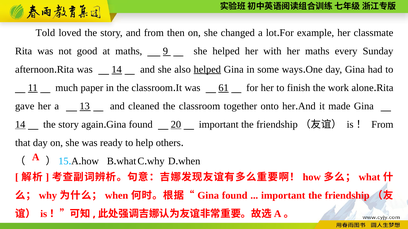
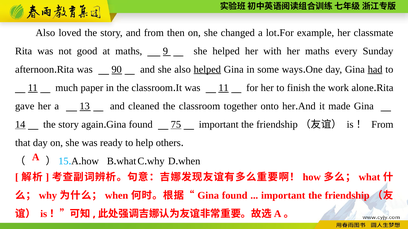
Told at (45, 33): Told -> Also
was 14: 14 -> 90
had underline: none -> present
was 61: 61 -> 11
20: 20 -> 75
